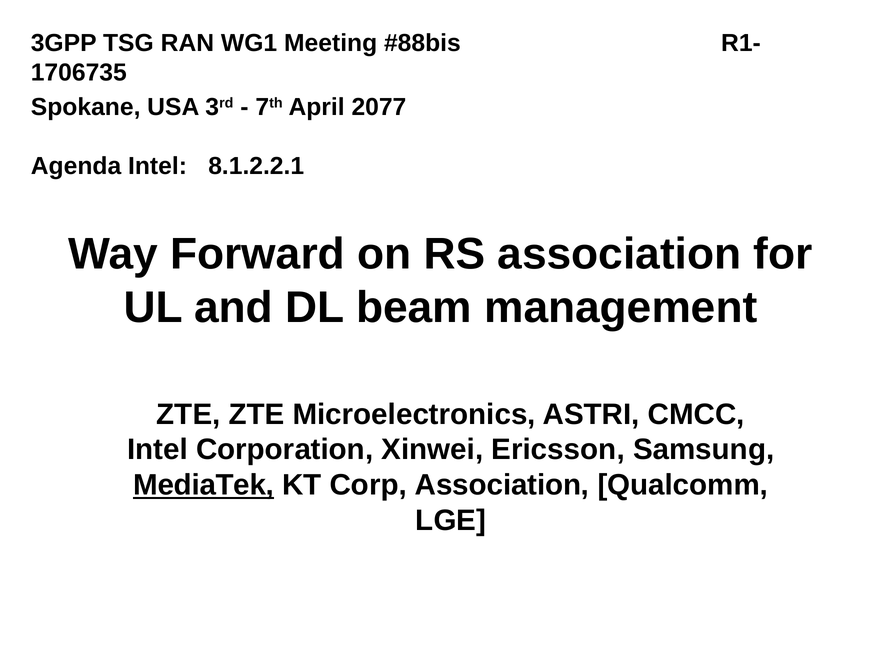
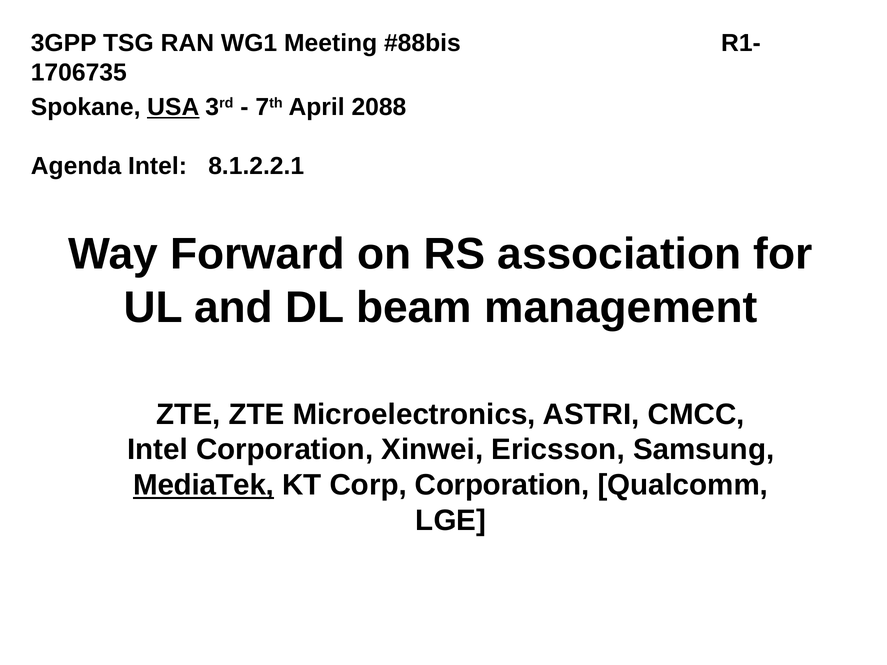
USA underline: none -> present
2077: 2077 -> 2088
Corp Association: Association -> Corporation
